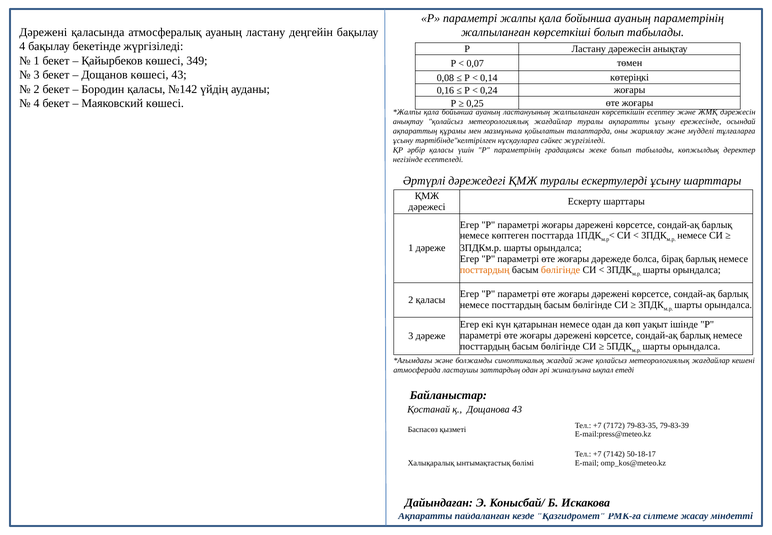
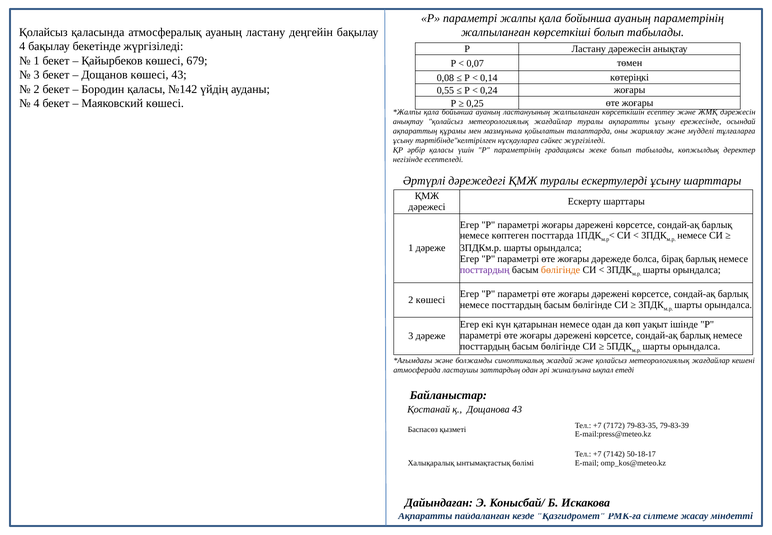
Дәрежені at (43, 32): Дәрежені -> Қолайсыз
349: 349 -> 679
0,16: 0,16 -> 0,55
посттардың at (485, 270) colour: orange -> purple
2 қаласы: қаласы -> көшесі
